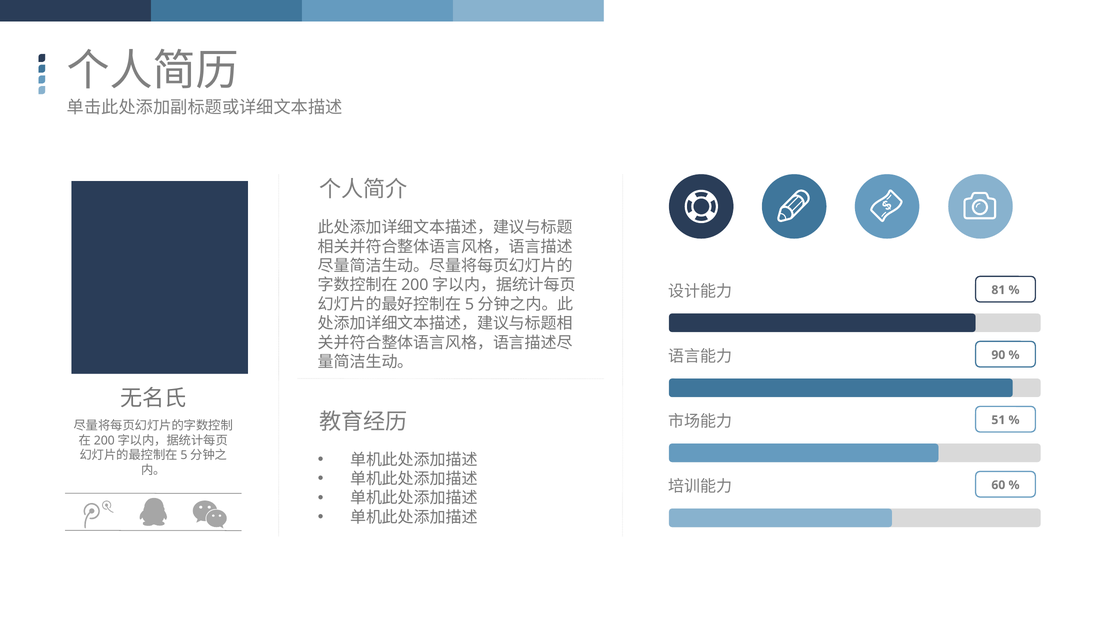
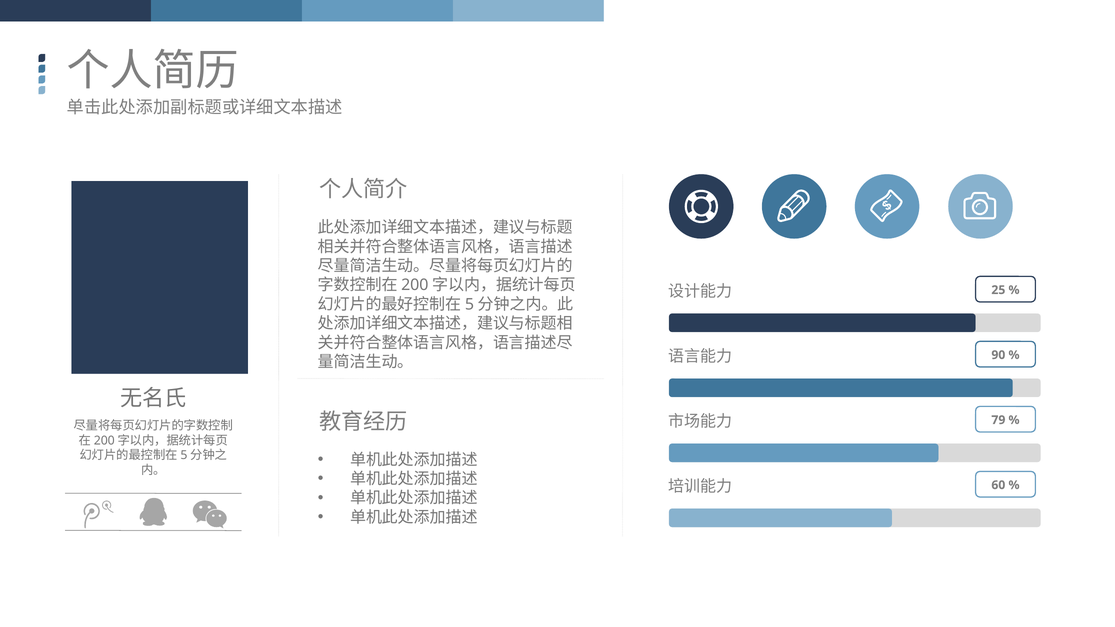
81: 81 -> 25
51: 51 -> 79
